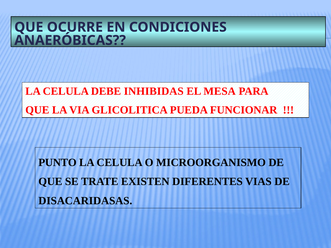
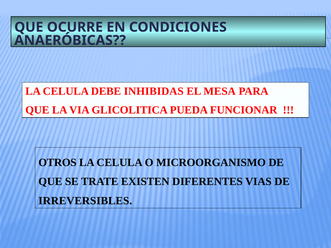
PUNTO: PUNTO -> OTROS
DISACARIDASAS: DISACARIDASAS -> IRREVERSIBLES
